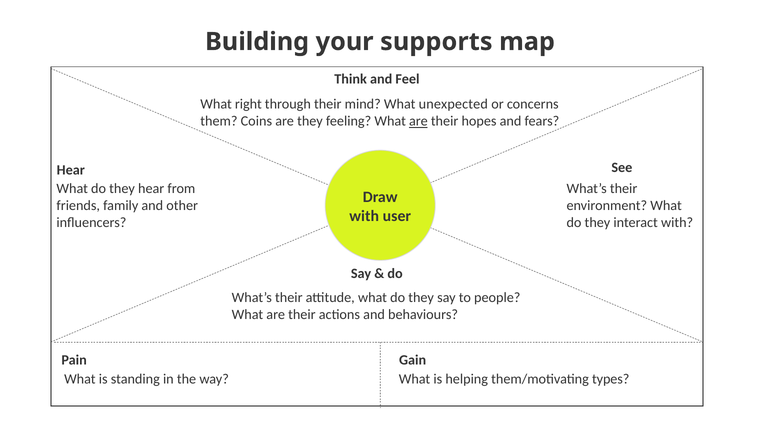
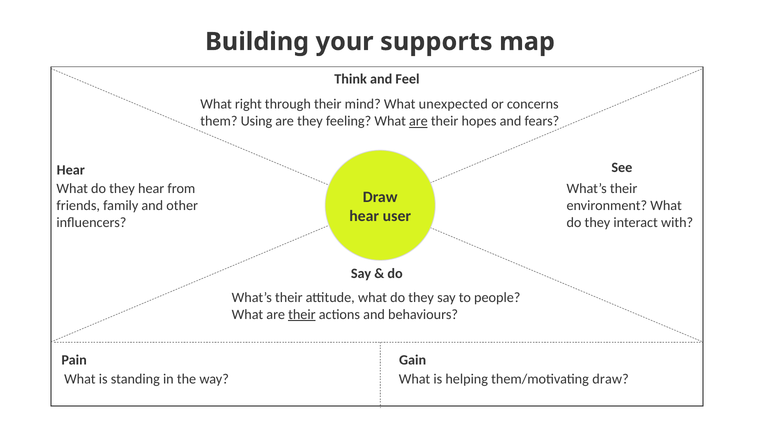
Coins: Coins -> Using
with at (364, 216): with -> hear
their at (302, 314) underline: none -> present
them/motivating types: types -> draw
